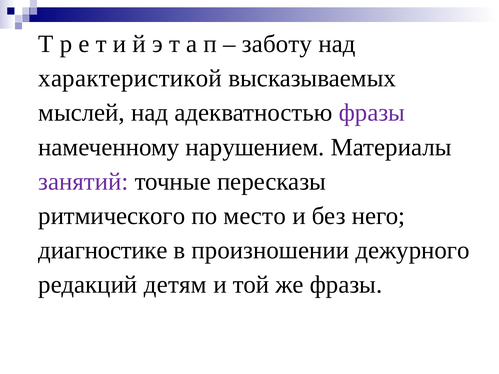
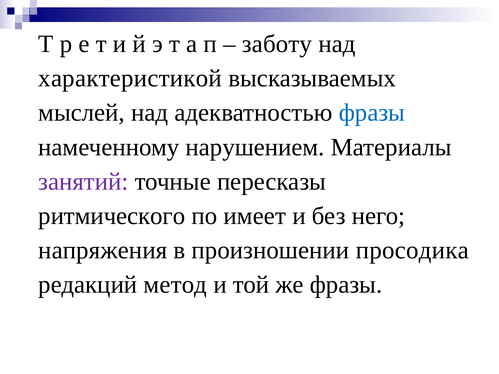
фразы at (372, 113) colour: purple -> blue
место: место -> имеет
диагностике: диагностике -> напряжения
дежурного: дежурного -> просодика
детям: детям -> метод
